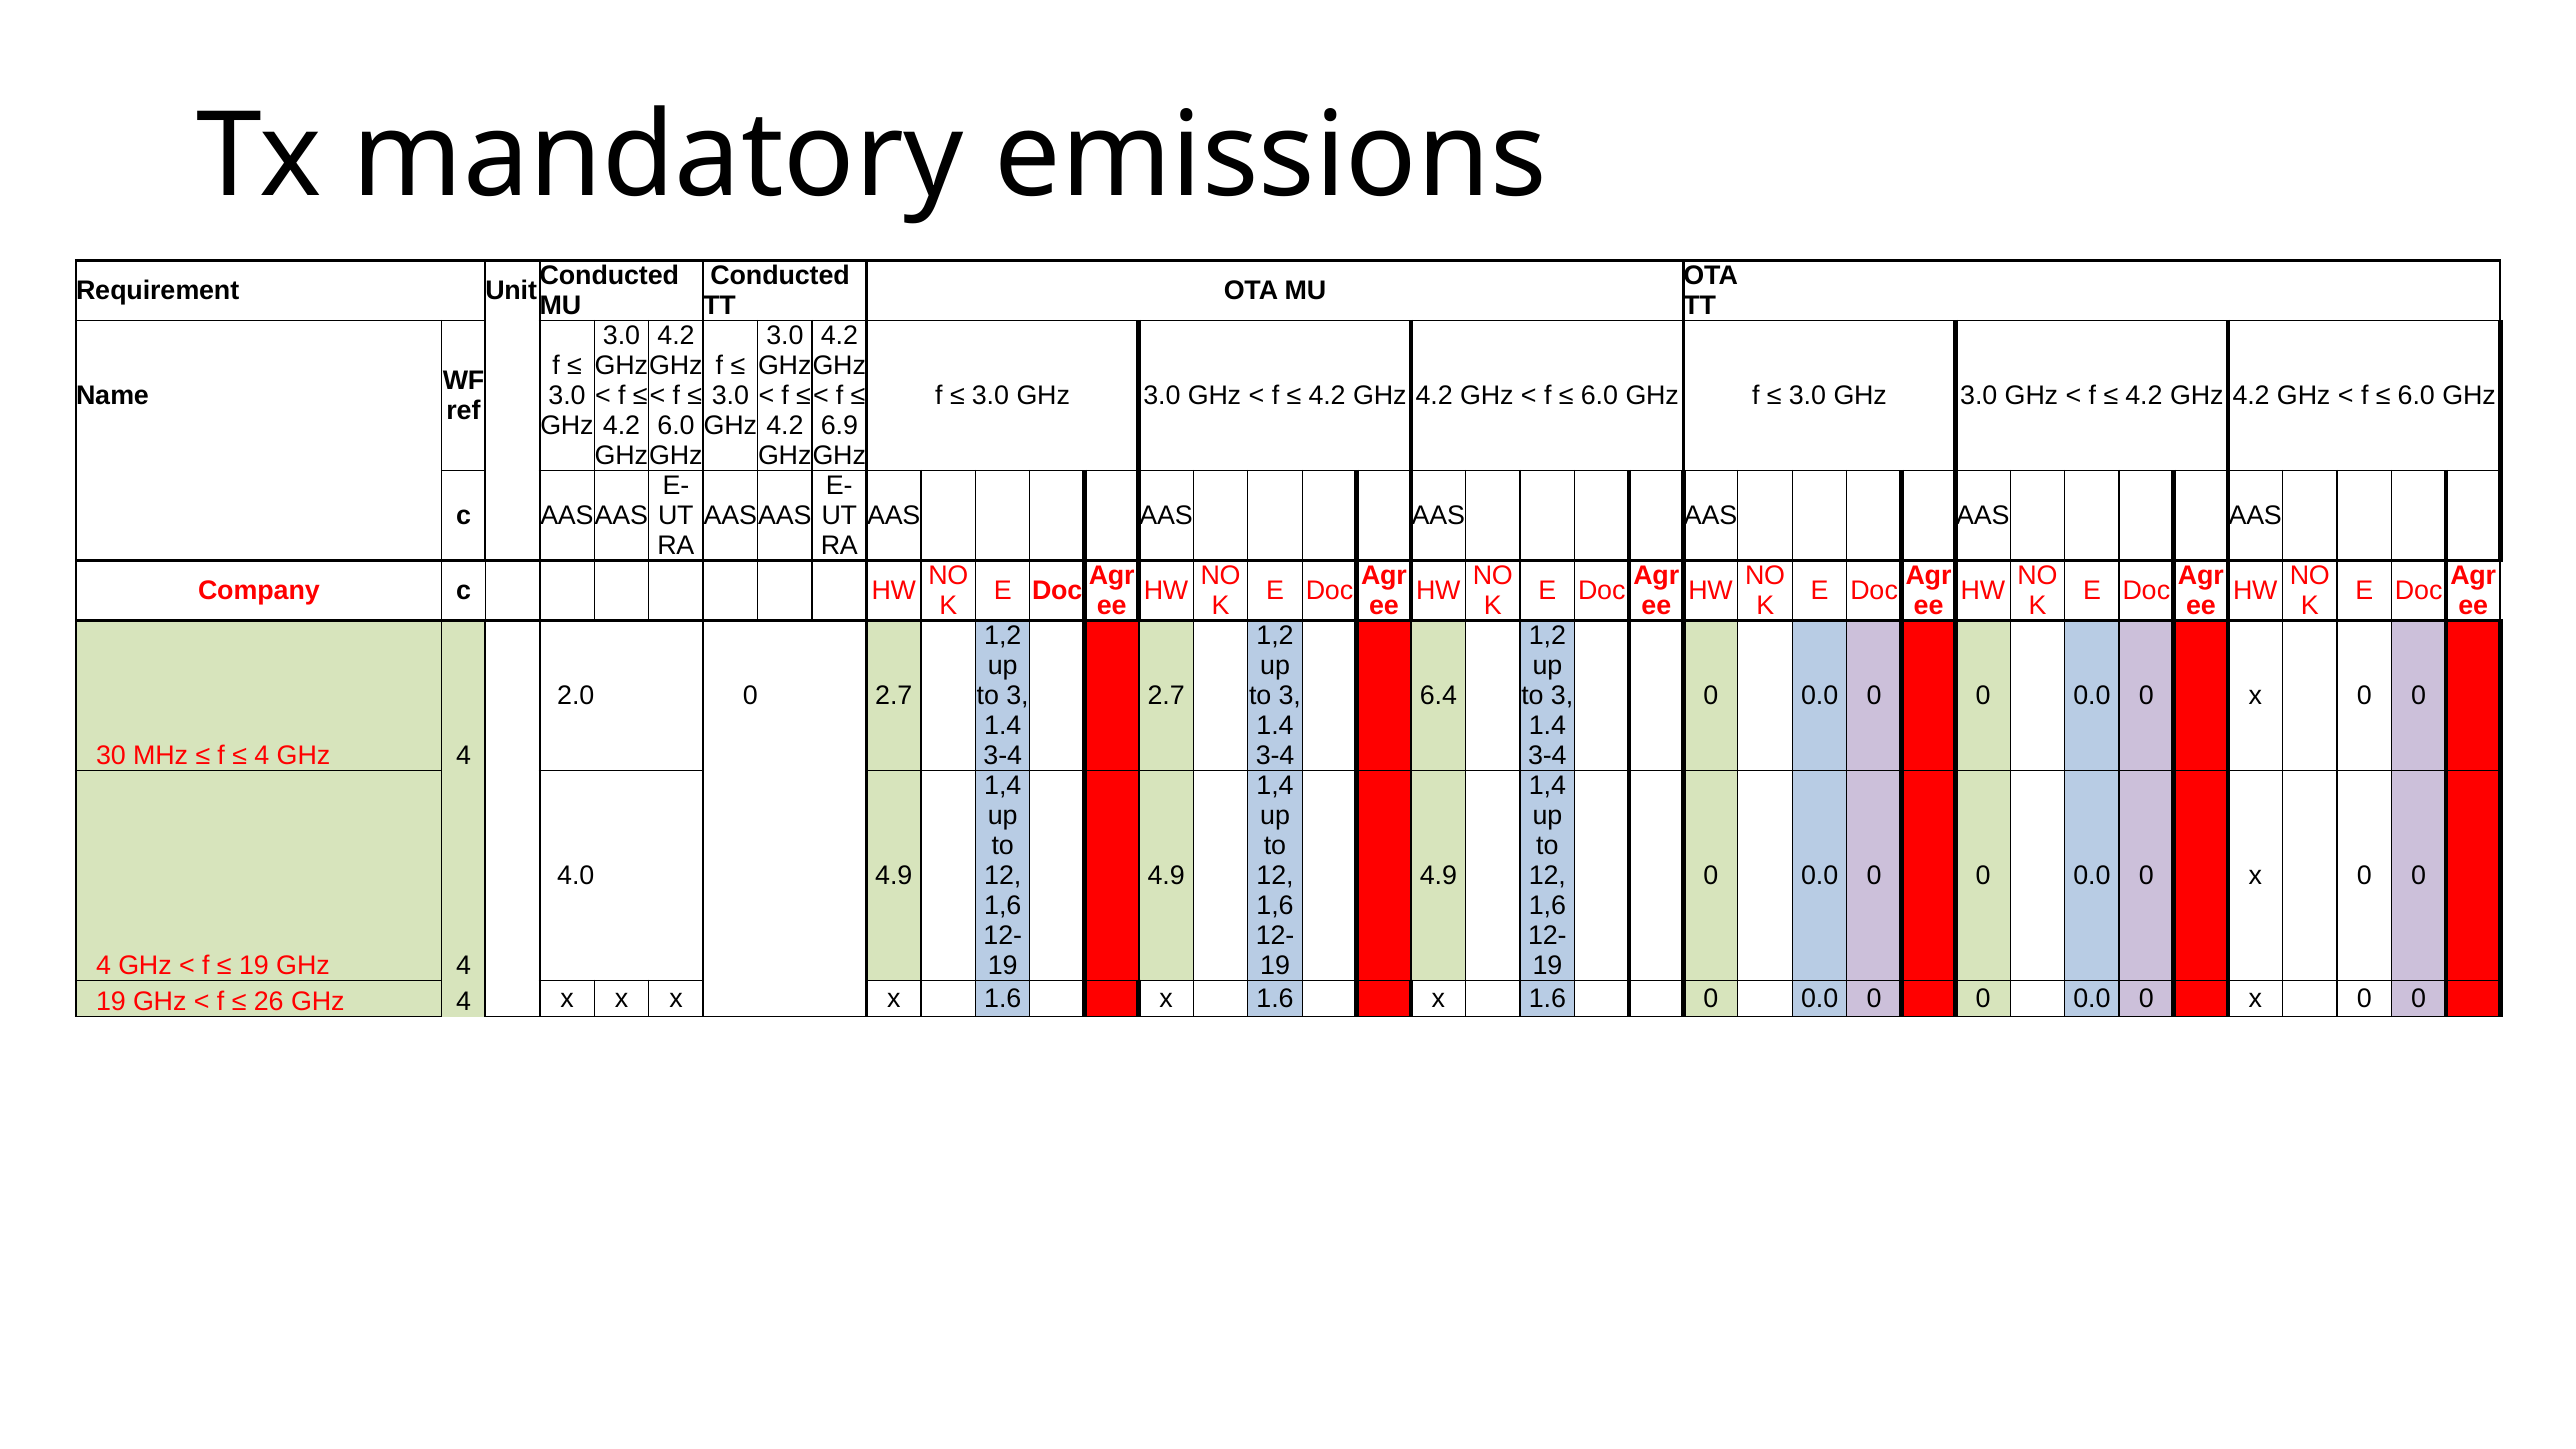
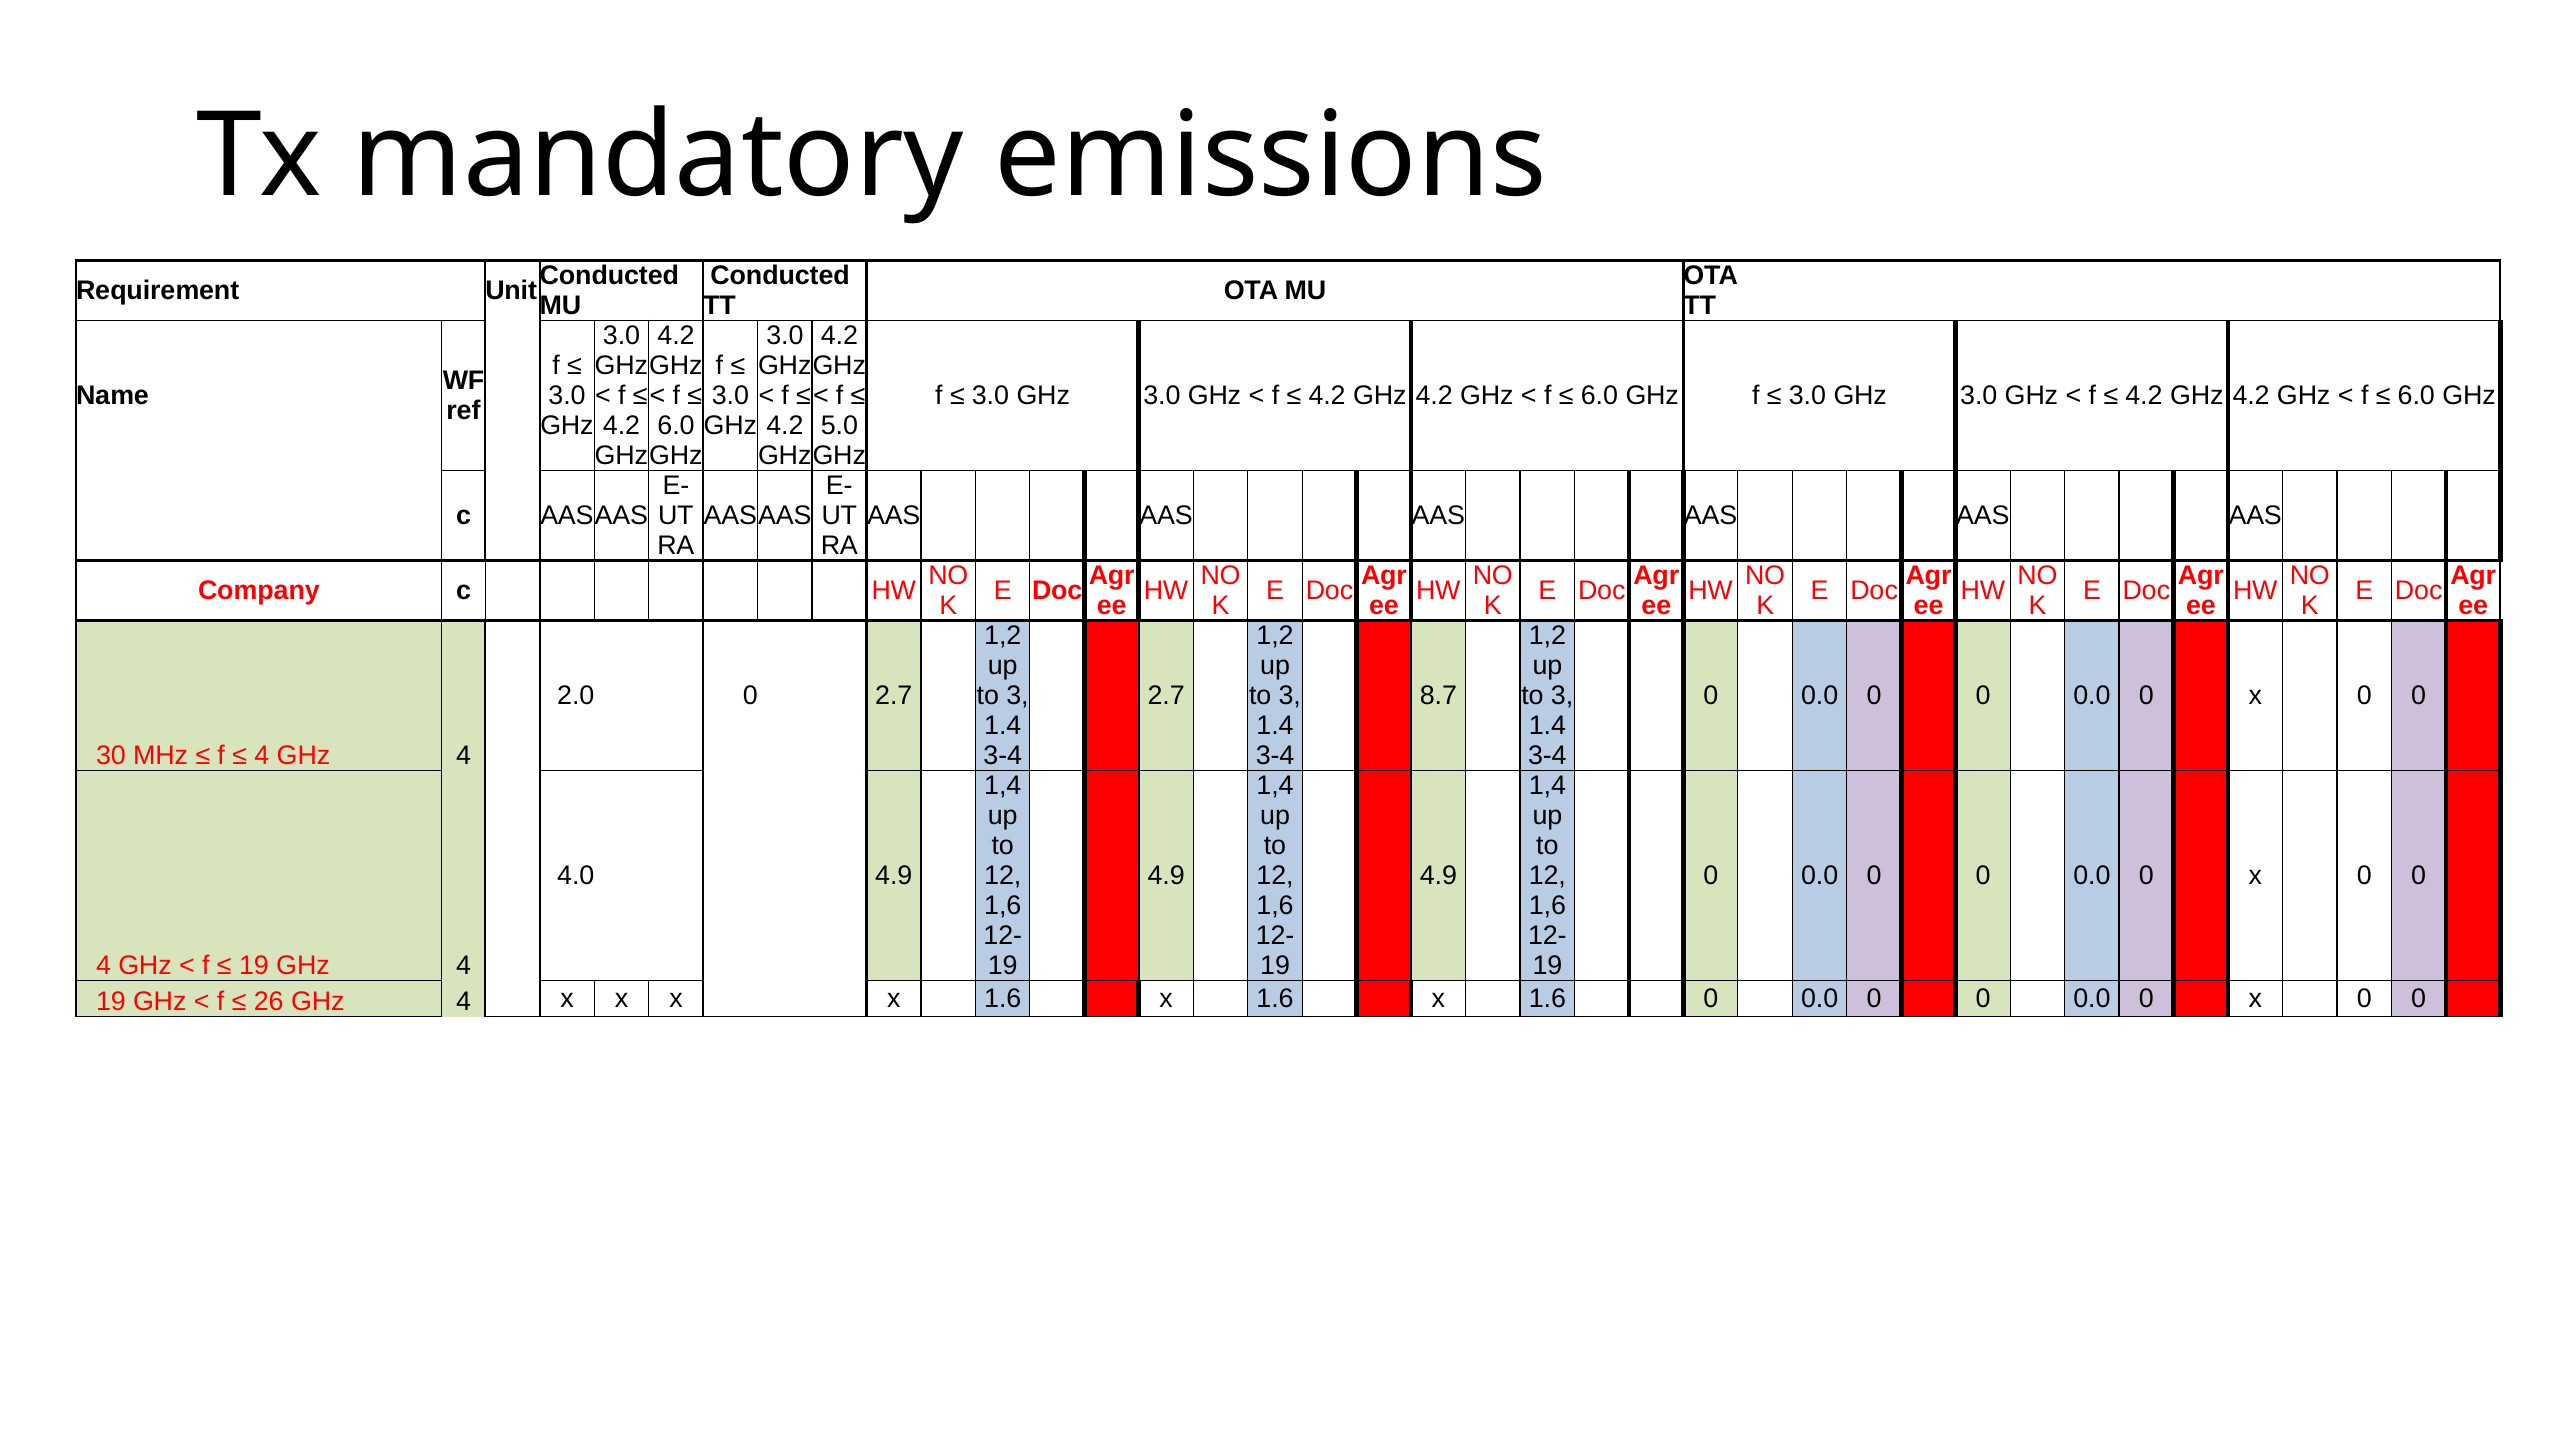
6.9: 6.9 -> 5.0
6.4: 6.4 -> 8.7
